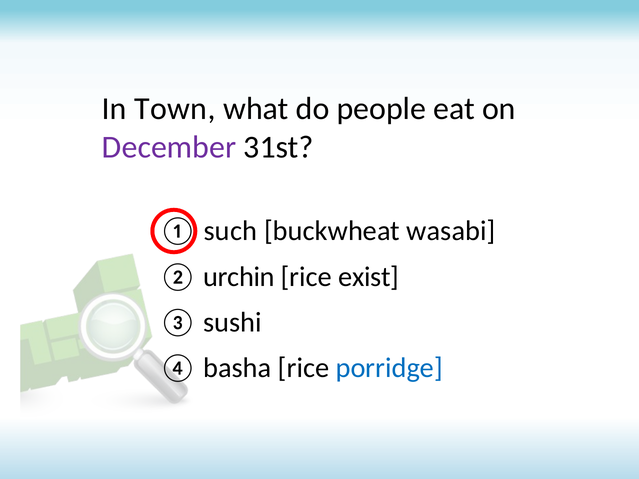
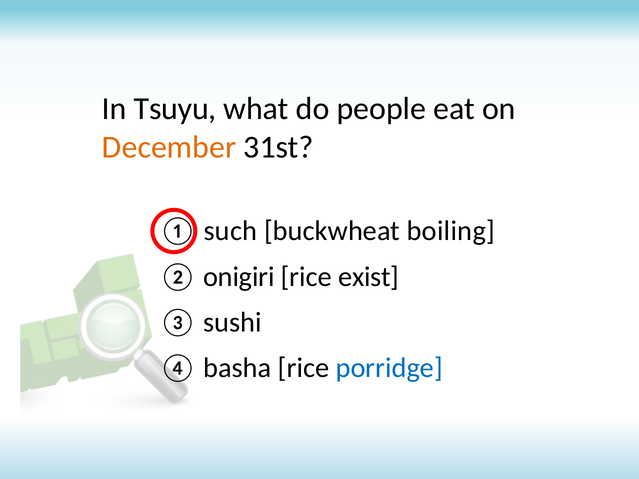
Town: Town -> Tsuyu
December colour: purple -> orange
wasabi: wasabi -> boiling
urchin: urchin -> onigiri
